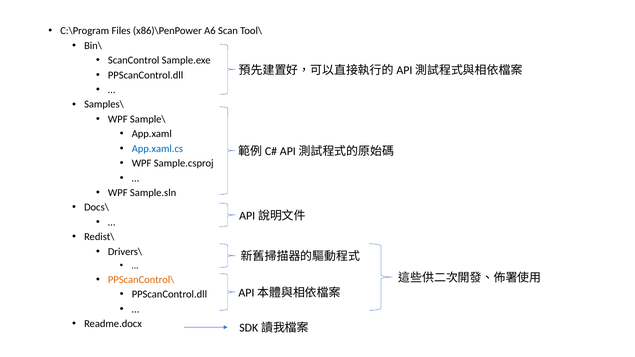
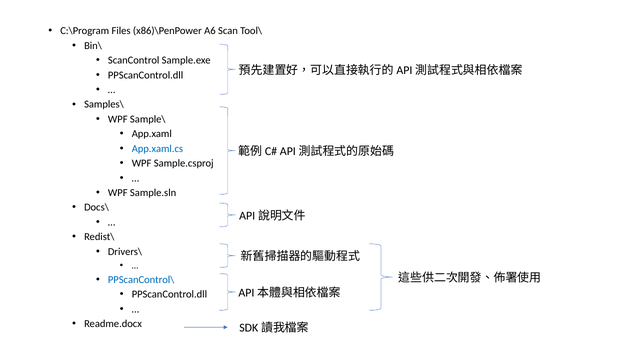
PPScanControl\ colour: orange -> blue
